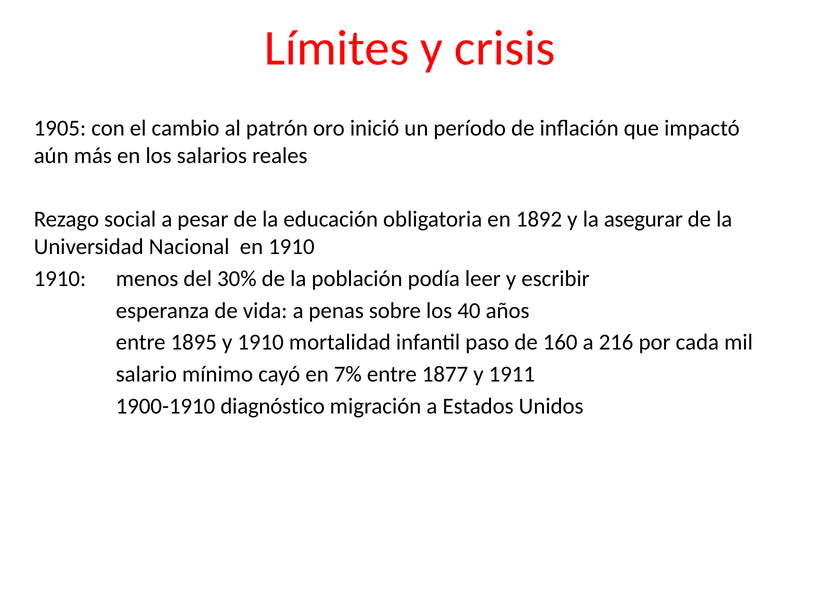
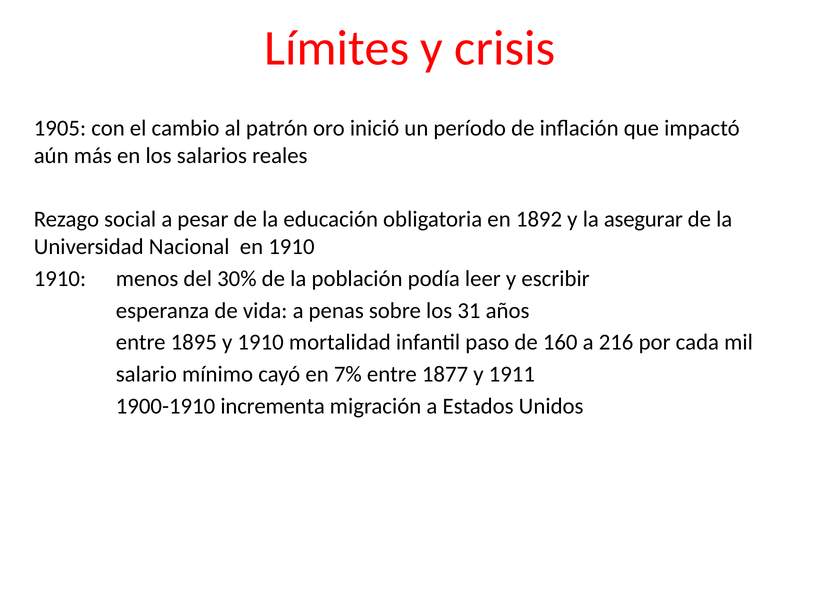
40: 40 -> 31
diagnóstico: diagnóstico -> incrementa
